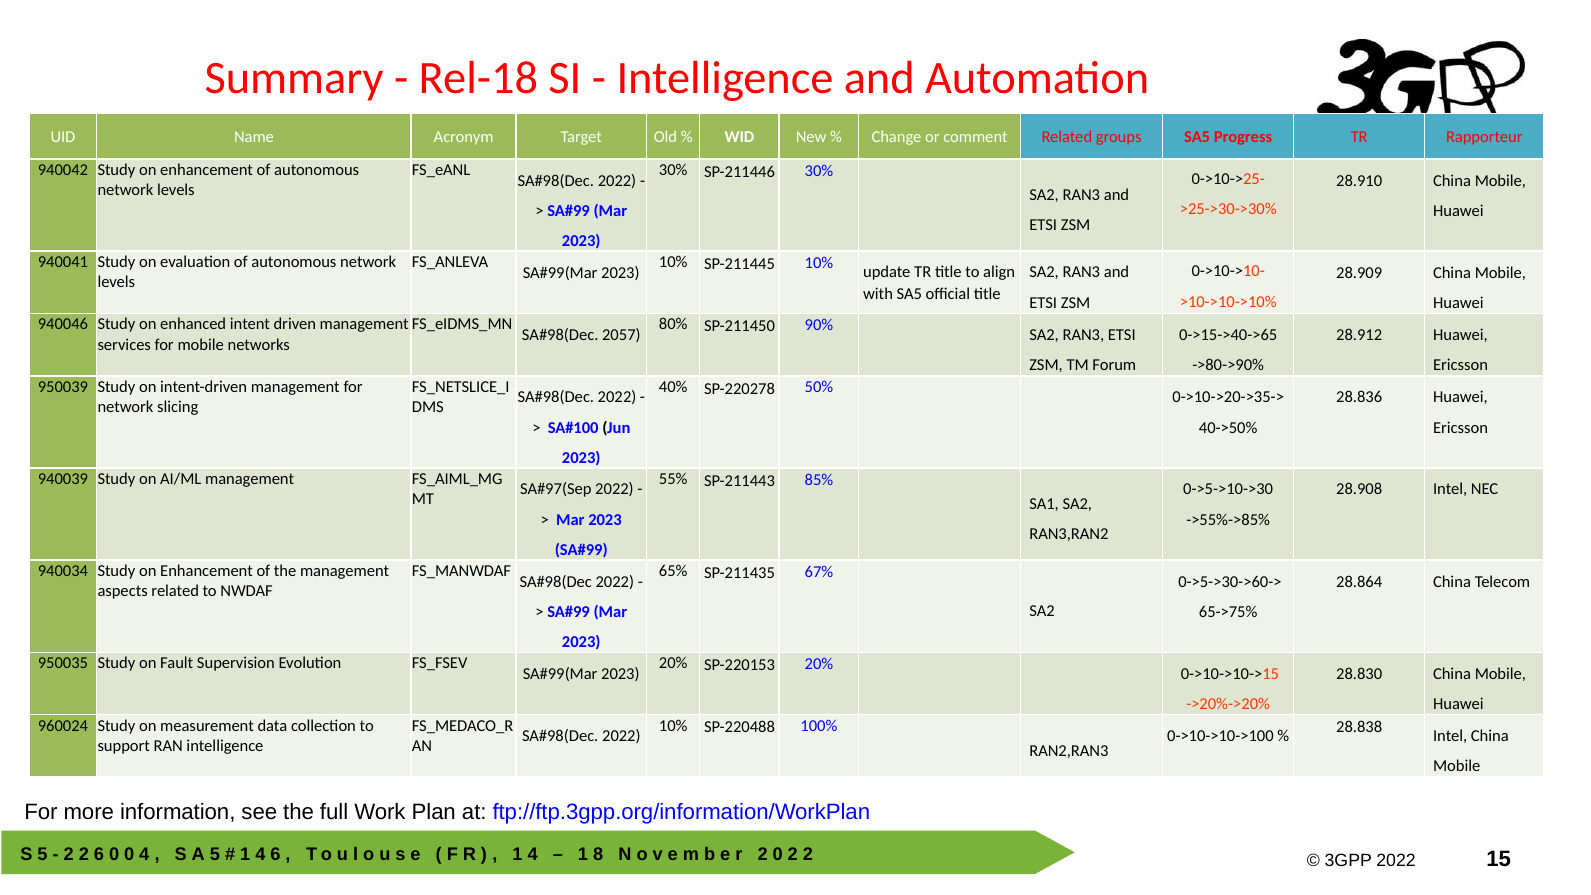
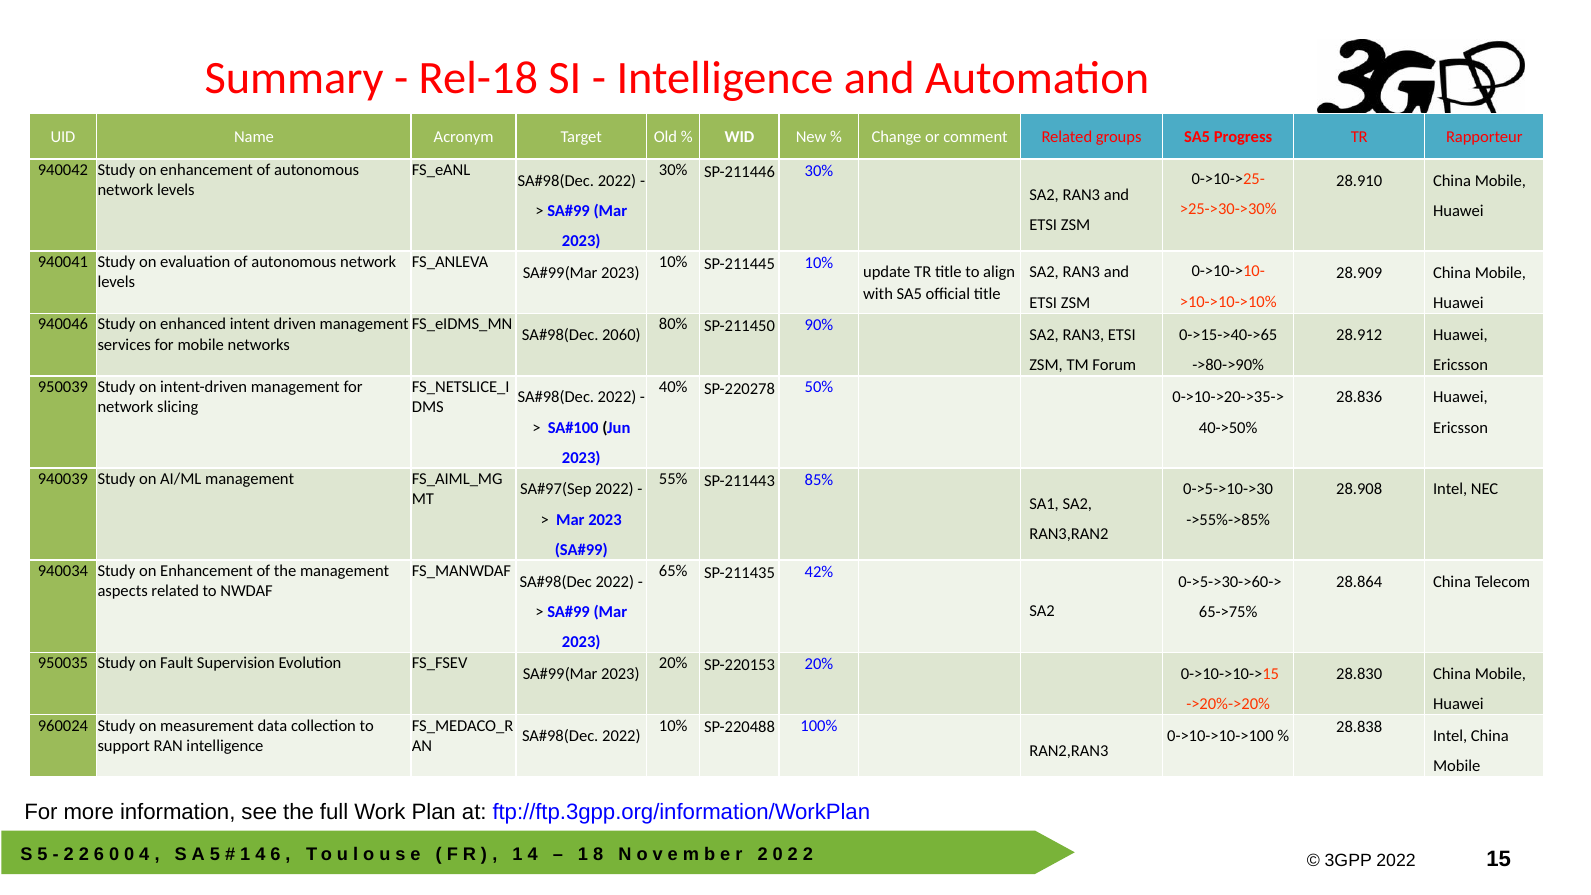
2057: 2057 -> 2060
67%: 67% -> 42%
